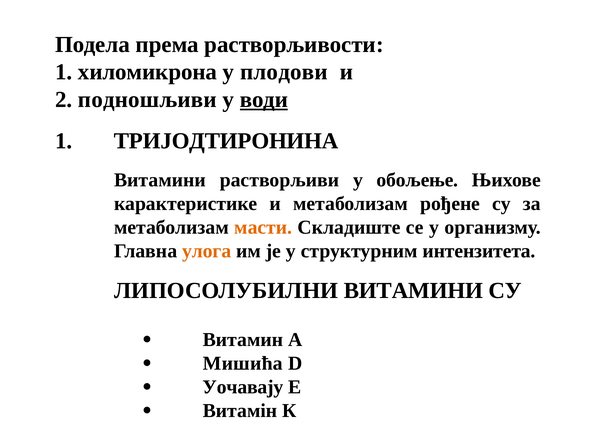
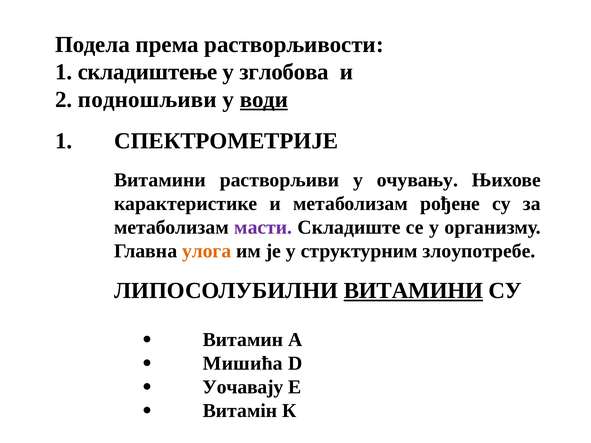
хиломикрона: хиломикрона -> складиштење
плодови: плодови -> зглобова
ТРИЈОДТИРОНИНА: ТРИЈОДТИРОНИНА -> СПЕКТРОМЕТРИЈЕ
обољење: обољење -> очувању
масти colour: orange -> purple
интензитета: интензитета -> злоупотребе
ВИТАМИНИ at (413, 291) underline: none -> present
